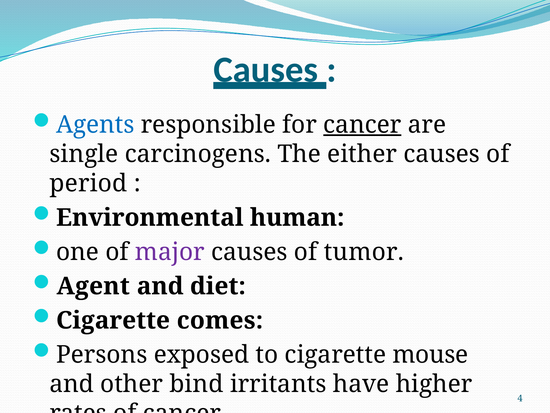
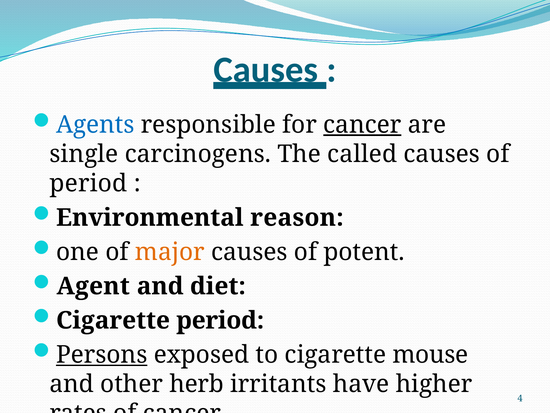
either: either -> called
human: human -> reason
major colour: purple -> orange
tumor: tumor -> potent
Cigarette comes: comes -> period
Persons underline: none -> present
bind: bind -> herb
